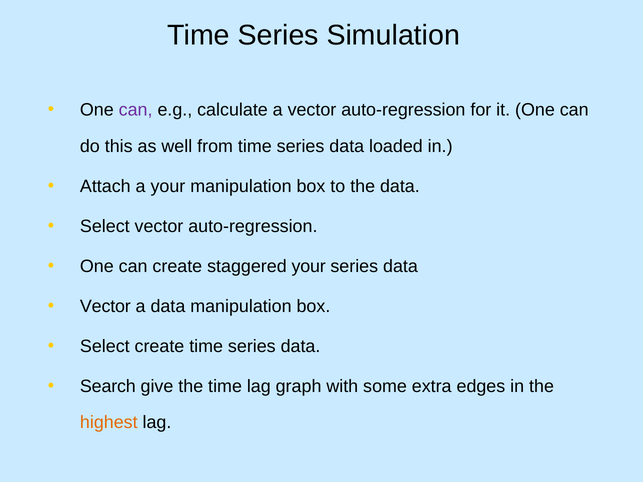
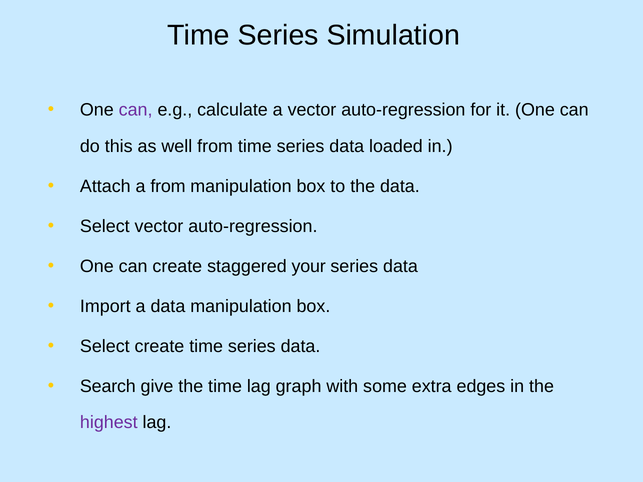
a your: your -> from
Vector at (105, 306): Vector -> Import
highest colour: orange -> purple
